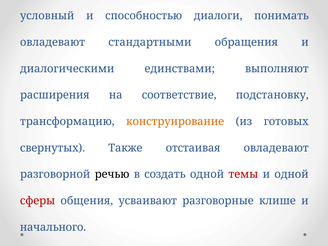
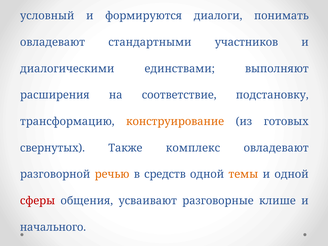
способностью: способностью -> формируются
обращения: обращения -> участников
отстаивая: отстаивая -> комплекс
речью colour: black -> orange
создать: создать -> средств
темы colour: red -> orange
